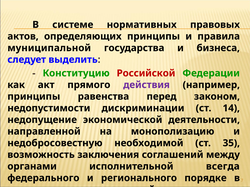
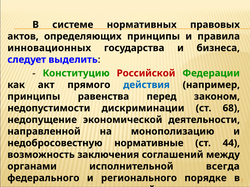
муниципальной: муниципальной -> инновационных
действия colour: purple -> blue
14: 14 -> 68
необходимой: необходимой -> нормативные
35: 35 -> 44
